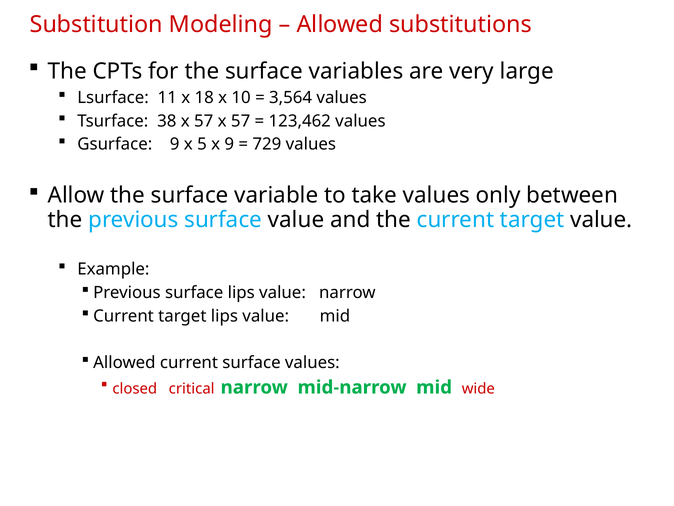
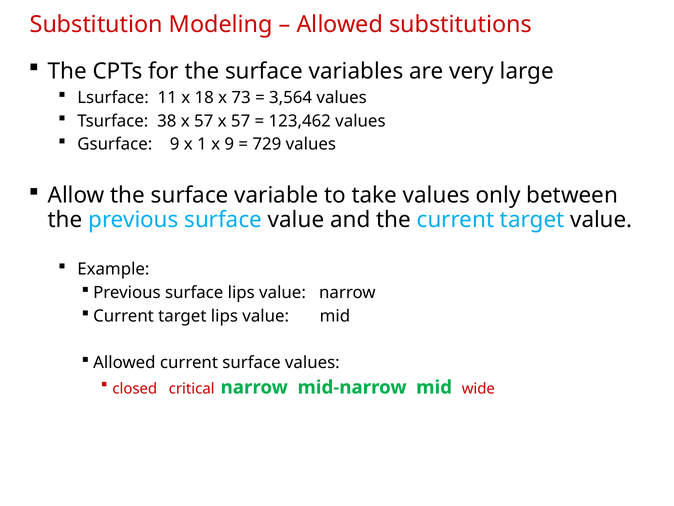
10: 10 -> 73
5: 5 -> 1
